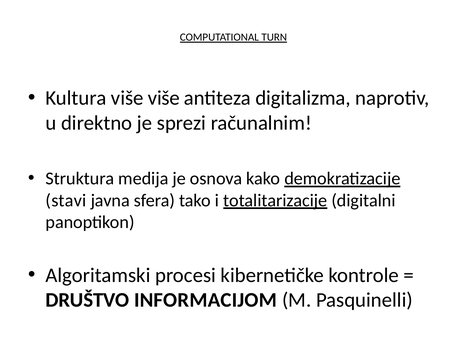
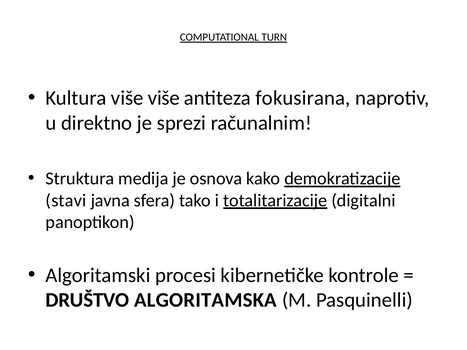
digitalizma: digitalizma -> fokusirana
INFORMACIJOM: INFORMACIJOM -> ALGORITAMSKA
